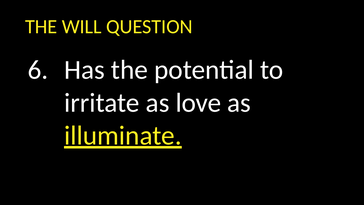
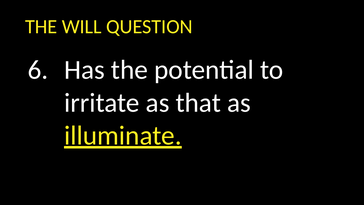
love: love -> that
